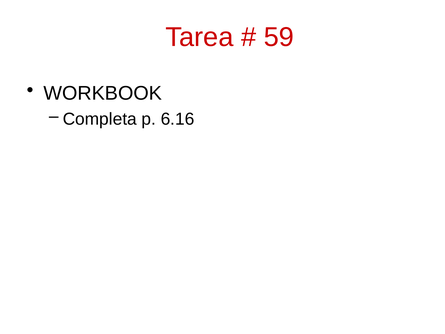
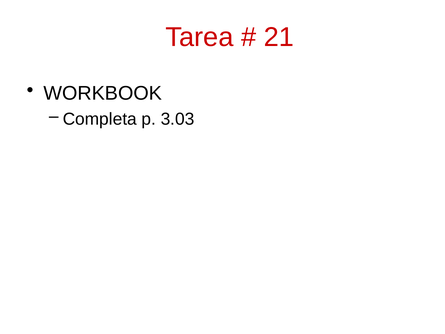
59: 59 -> 21
6.16: 6.16 -> 3.03
